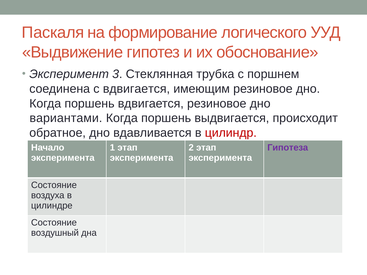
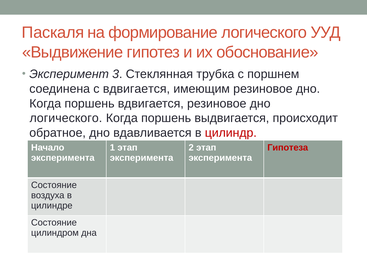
вариантами at (66, 118): вариантами -> логического
Гипотеза colour: purple -> red
воздушный: воздушный -> цилиндром
